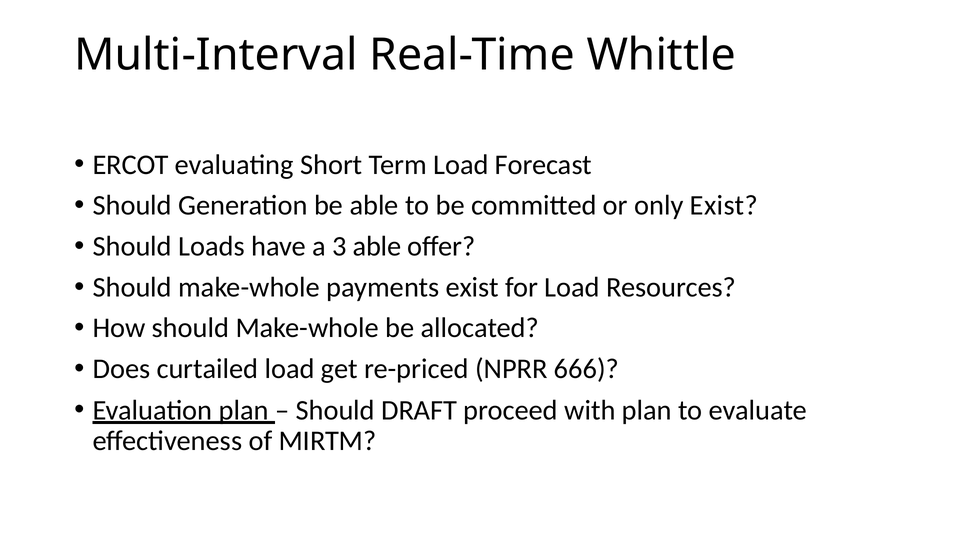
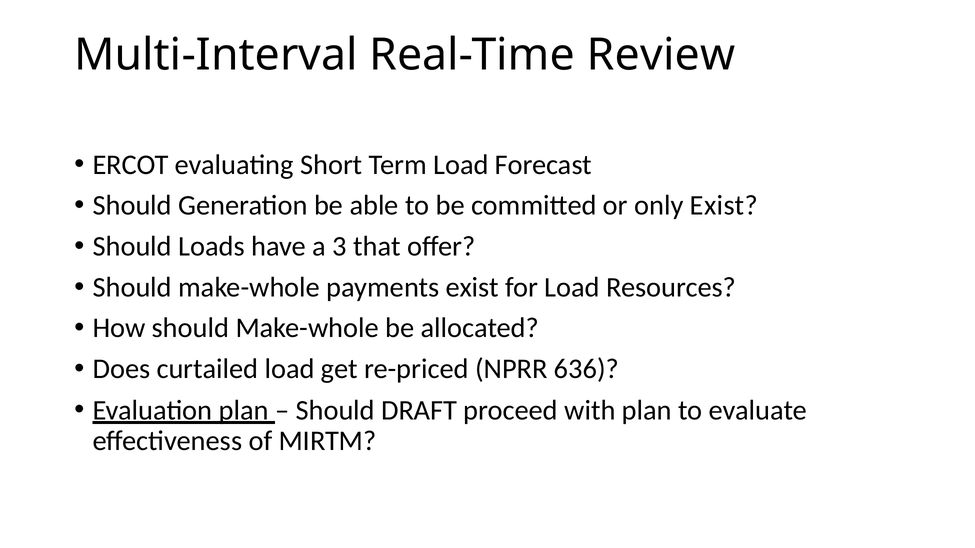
Whittle: Whittle -> Review
3 able: able -> that
666: 666 -> 636
